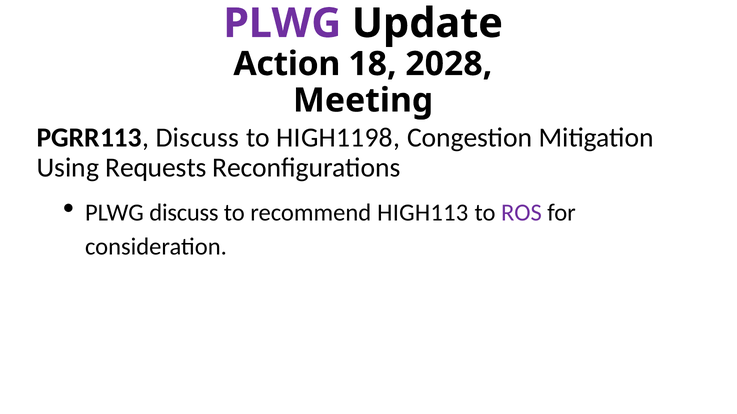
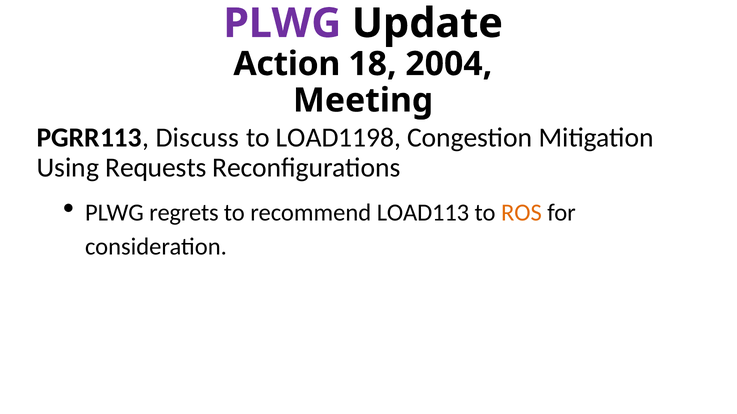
2028: 2028 -> 2004
HIGH1198: HIGH1198 -> LOAD1198
PLWG discuss: discuss -> regrets
HIGH113: HIGH113 -> LOAD113
ROS colour: purple -> orange
